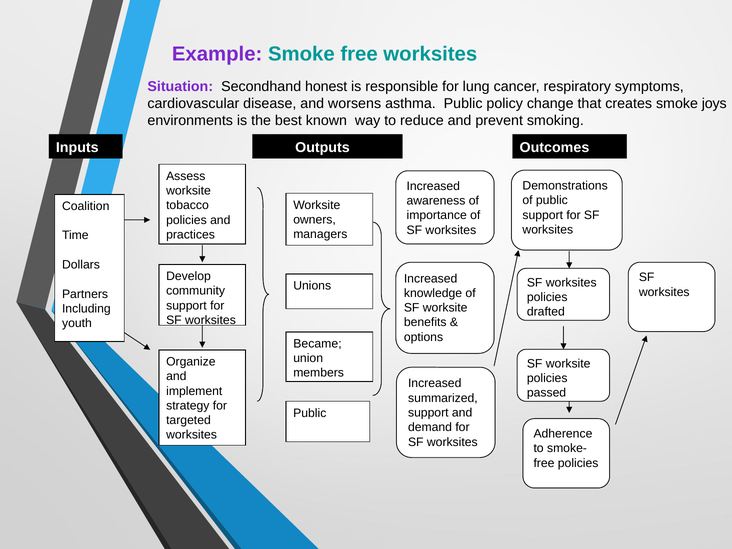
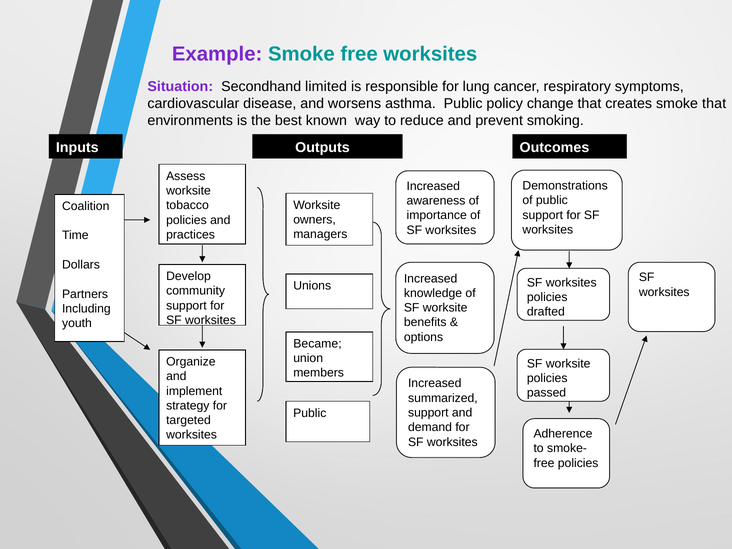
honest: honest -> limited
smoke joys: joys -> that
